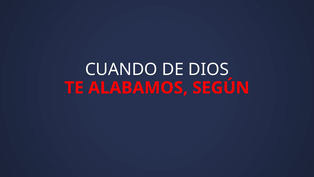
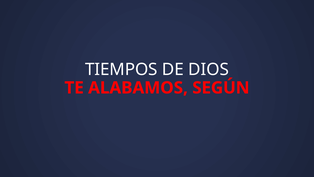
CUANDO: CUANDO -> TIEMPOS
